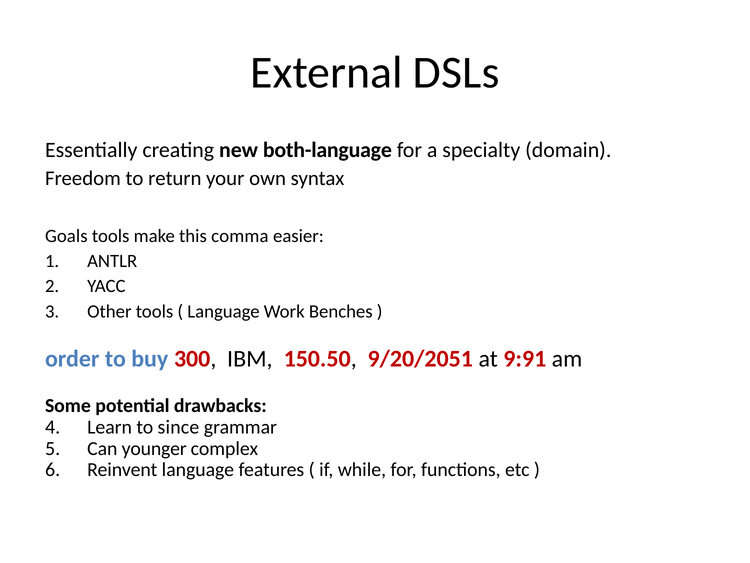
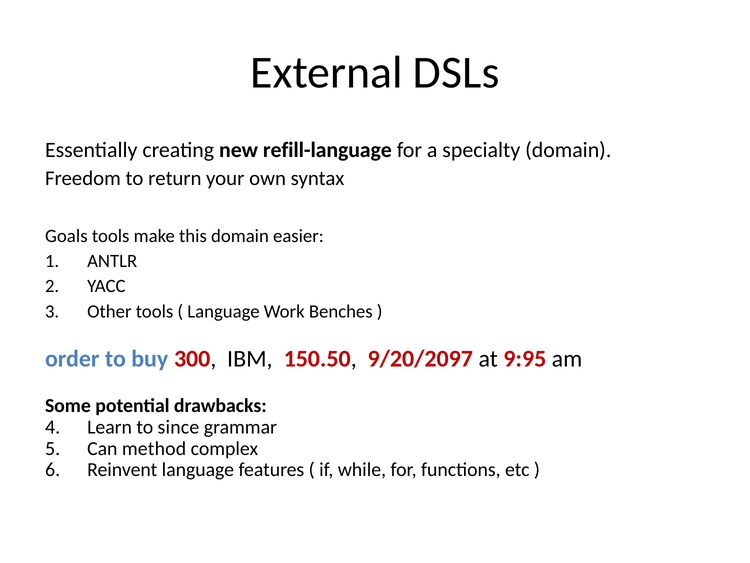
both-language: both-language -> refill-language
this comma: comma -> domain
9/20/2051: 9/20/2051 -> 9/20/2097
9:91: 9:91 -> 9:95
younger: younger -> method
